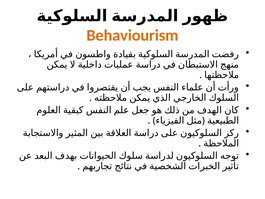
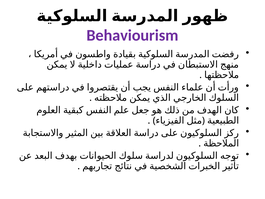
Behaviourism colour: orange -> purple
